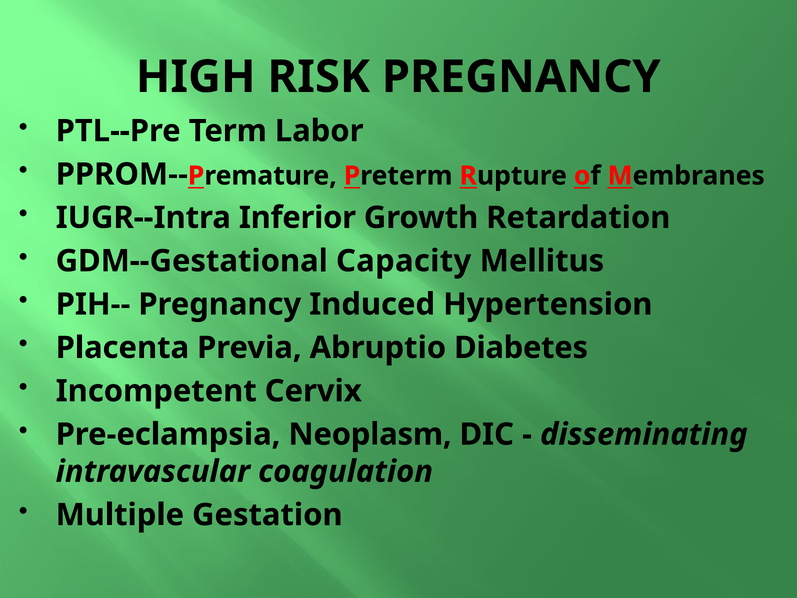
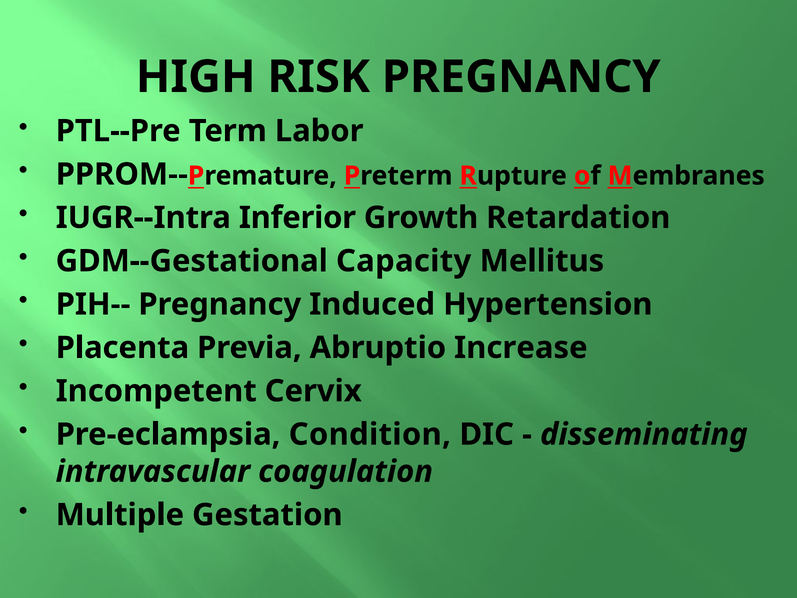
Diabetes: Diabetes -> Increase
Neoplasm: Neoplasm -> Condition
